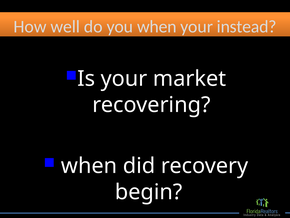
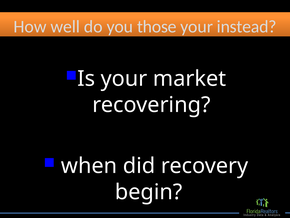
you when: when -> those
